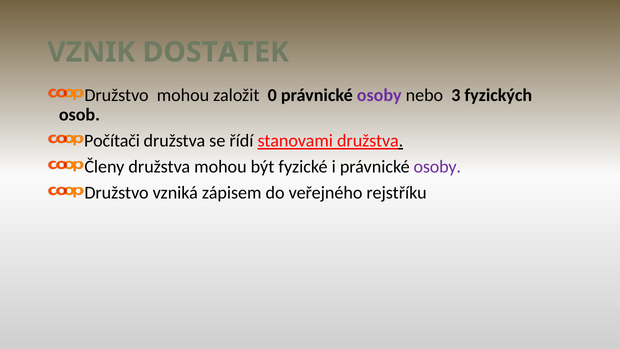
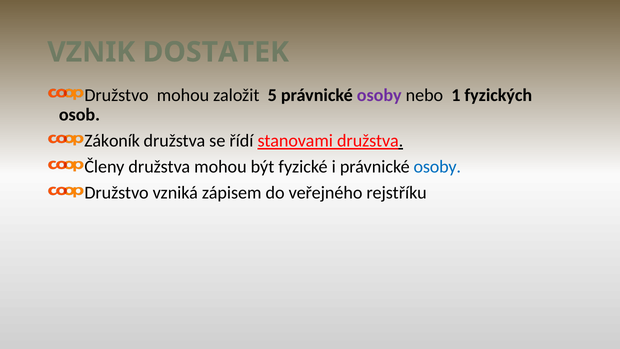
0: 0 -> 5
3: 3 -> 1
Počítači: Počítači -> Zákoník
osoby at (437, 167) colour: purple -> blue
